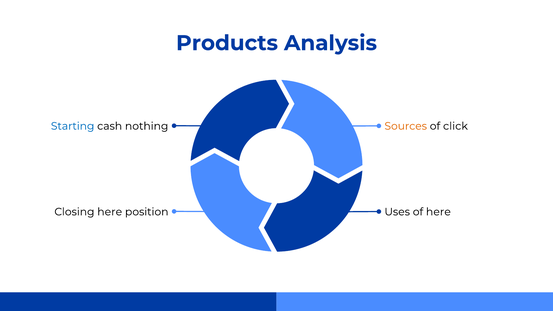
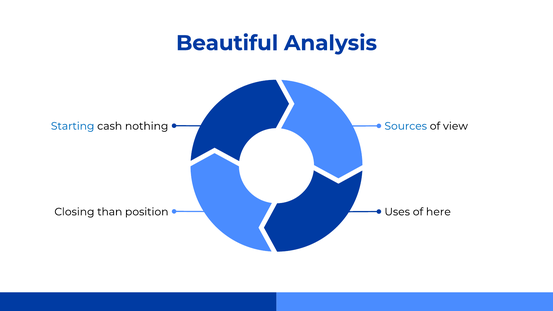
Products: Products -> Beautiful
Sources colour: orange -> blue
click: click -> view
Closing here: here -> than
